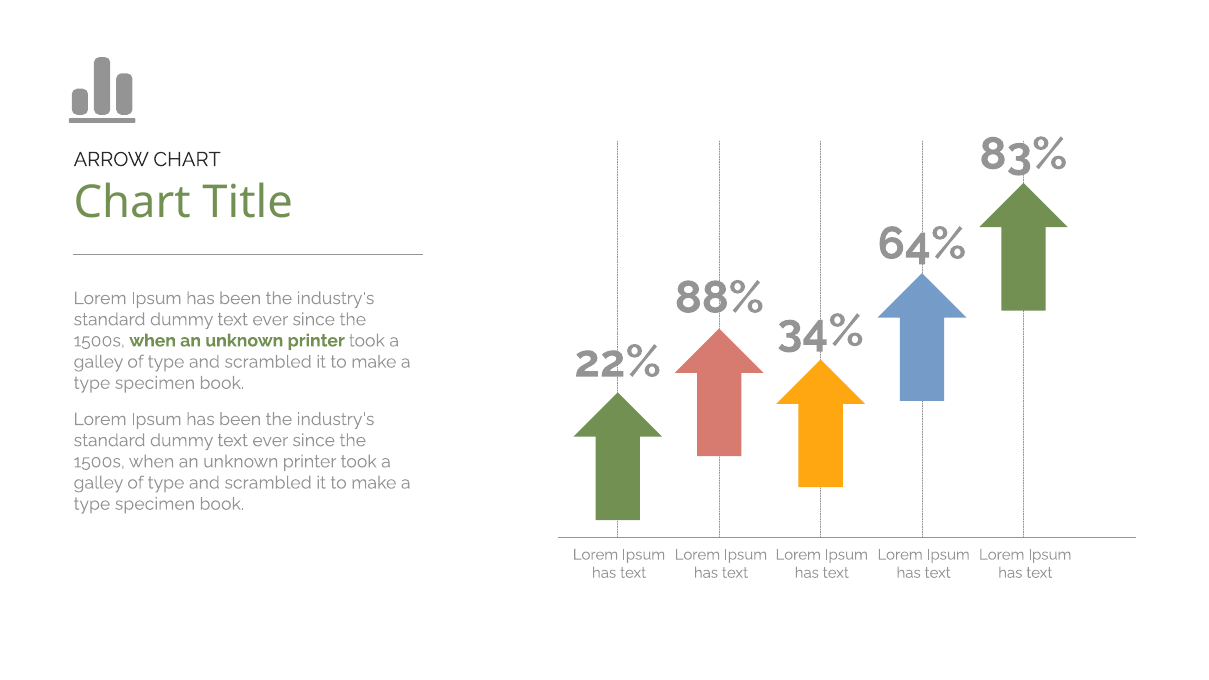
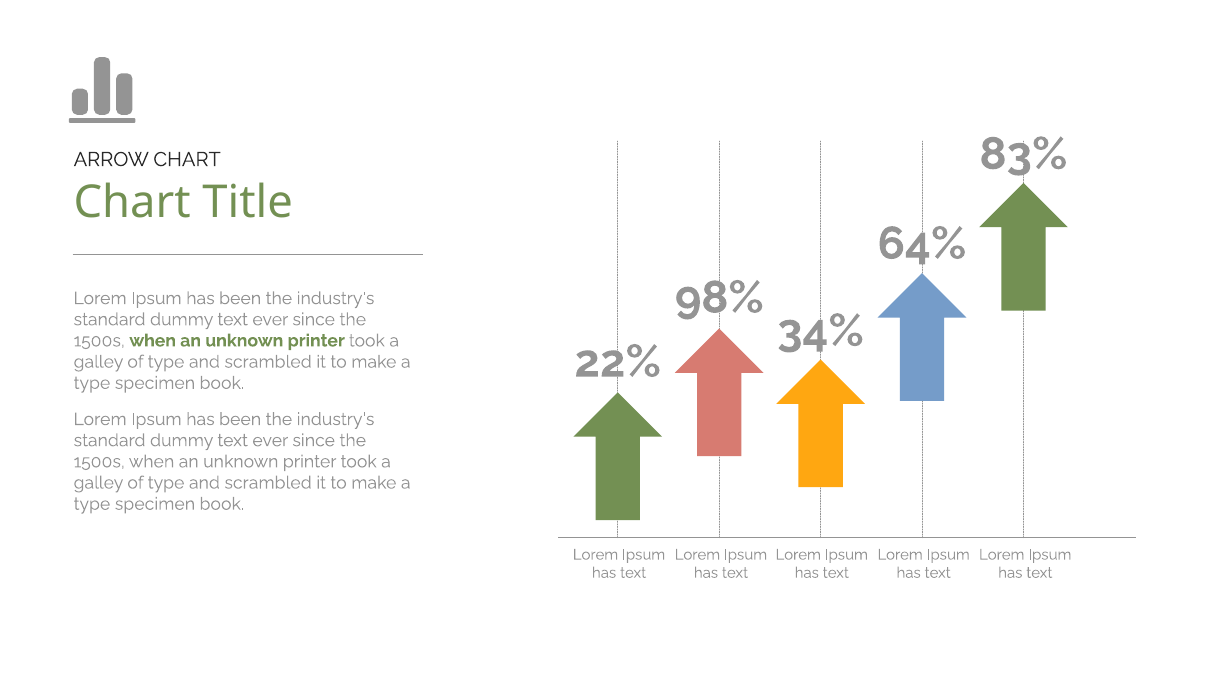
88%: 88% -> 98%
